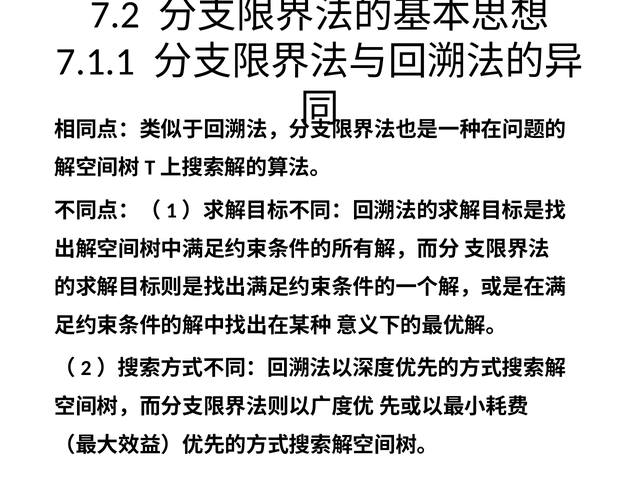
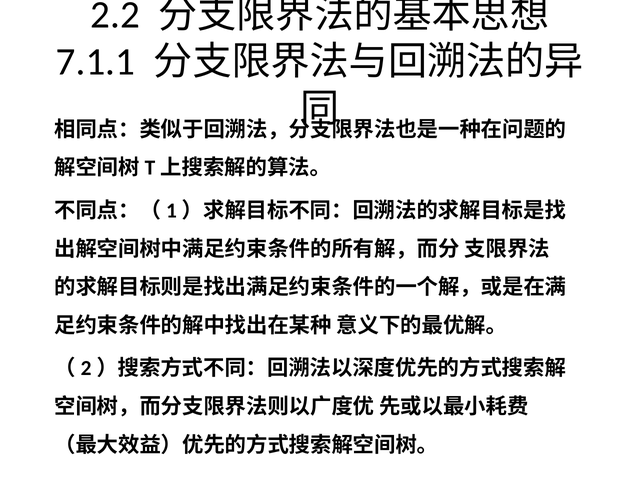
7.2: 7.2 -> 2.2
